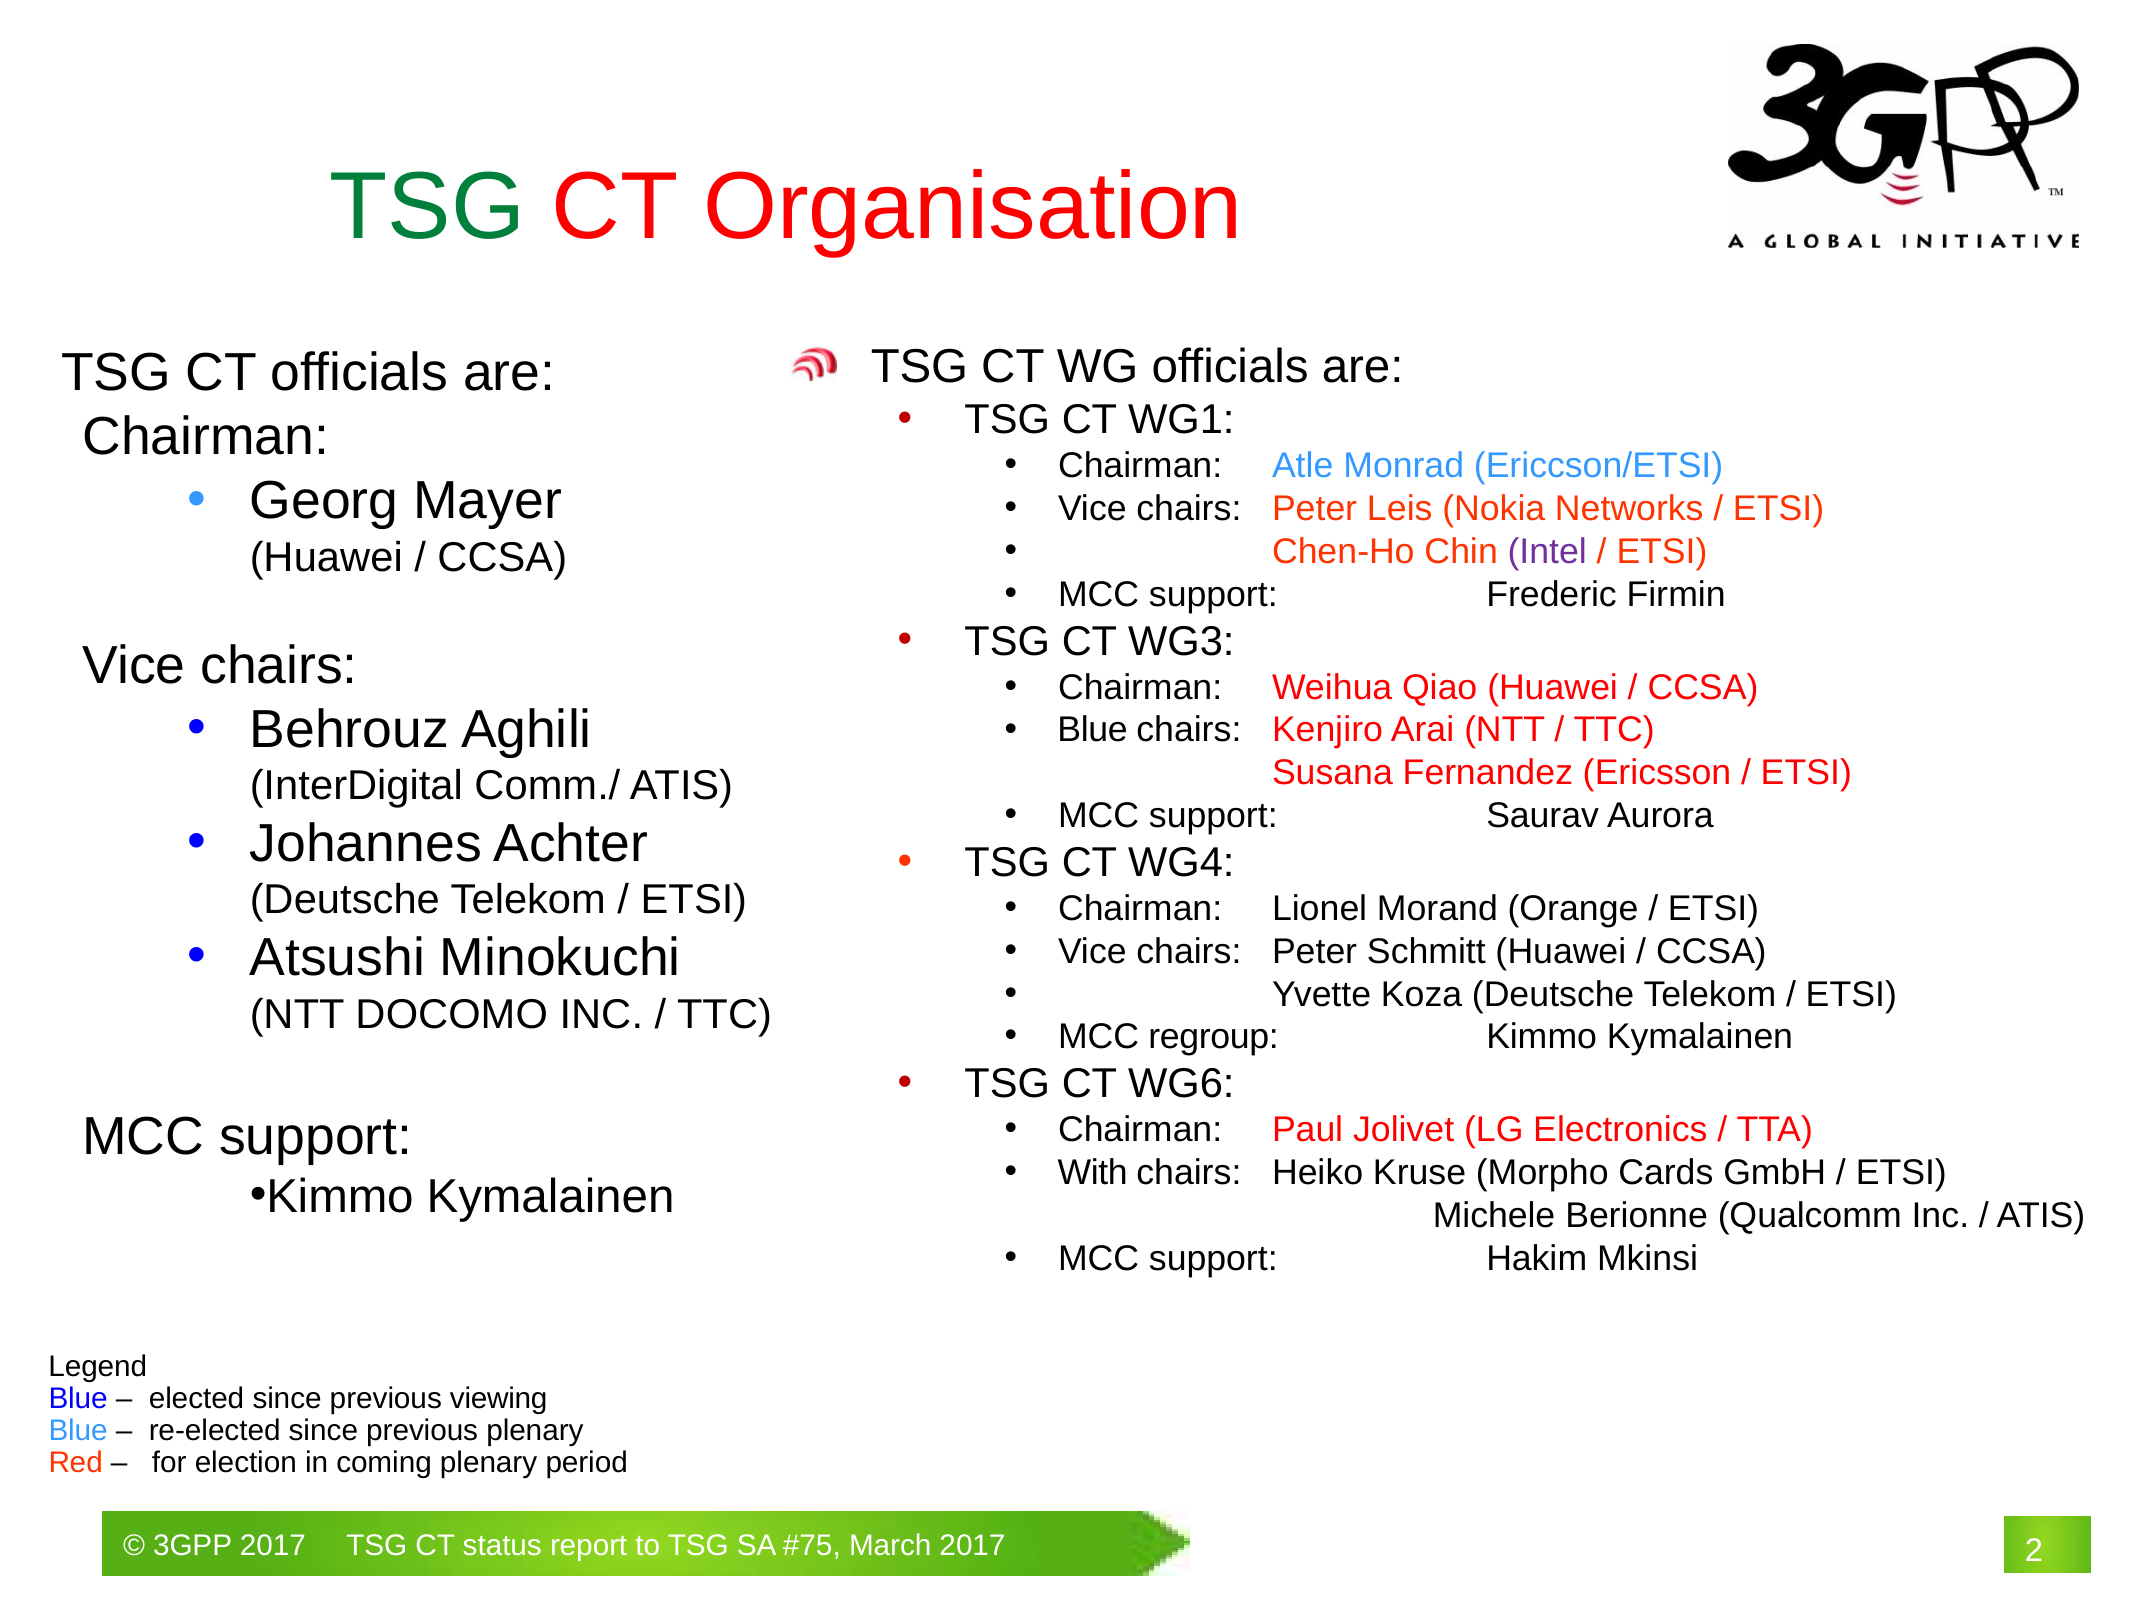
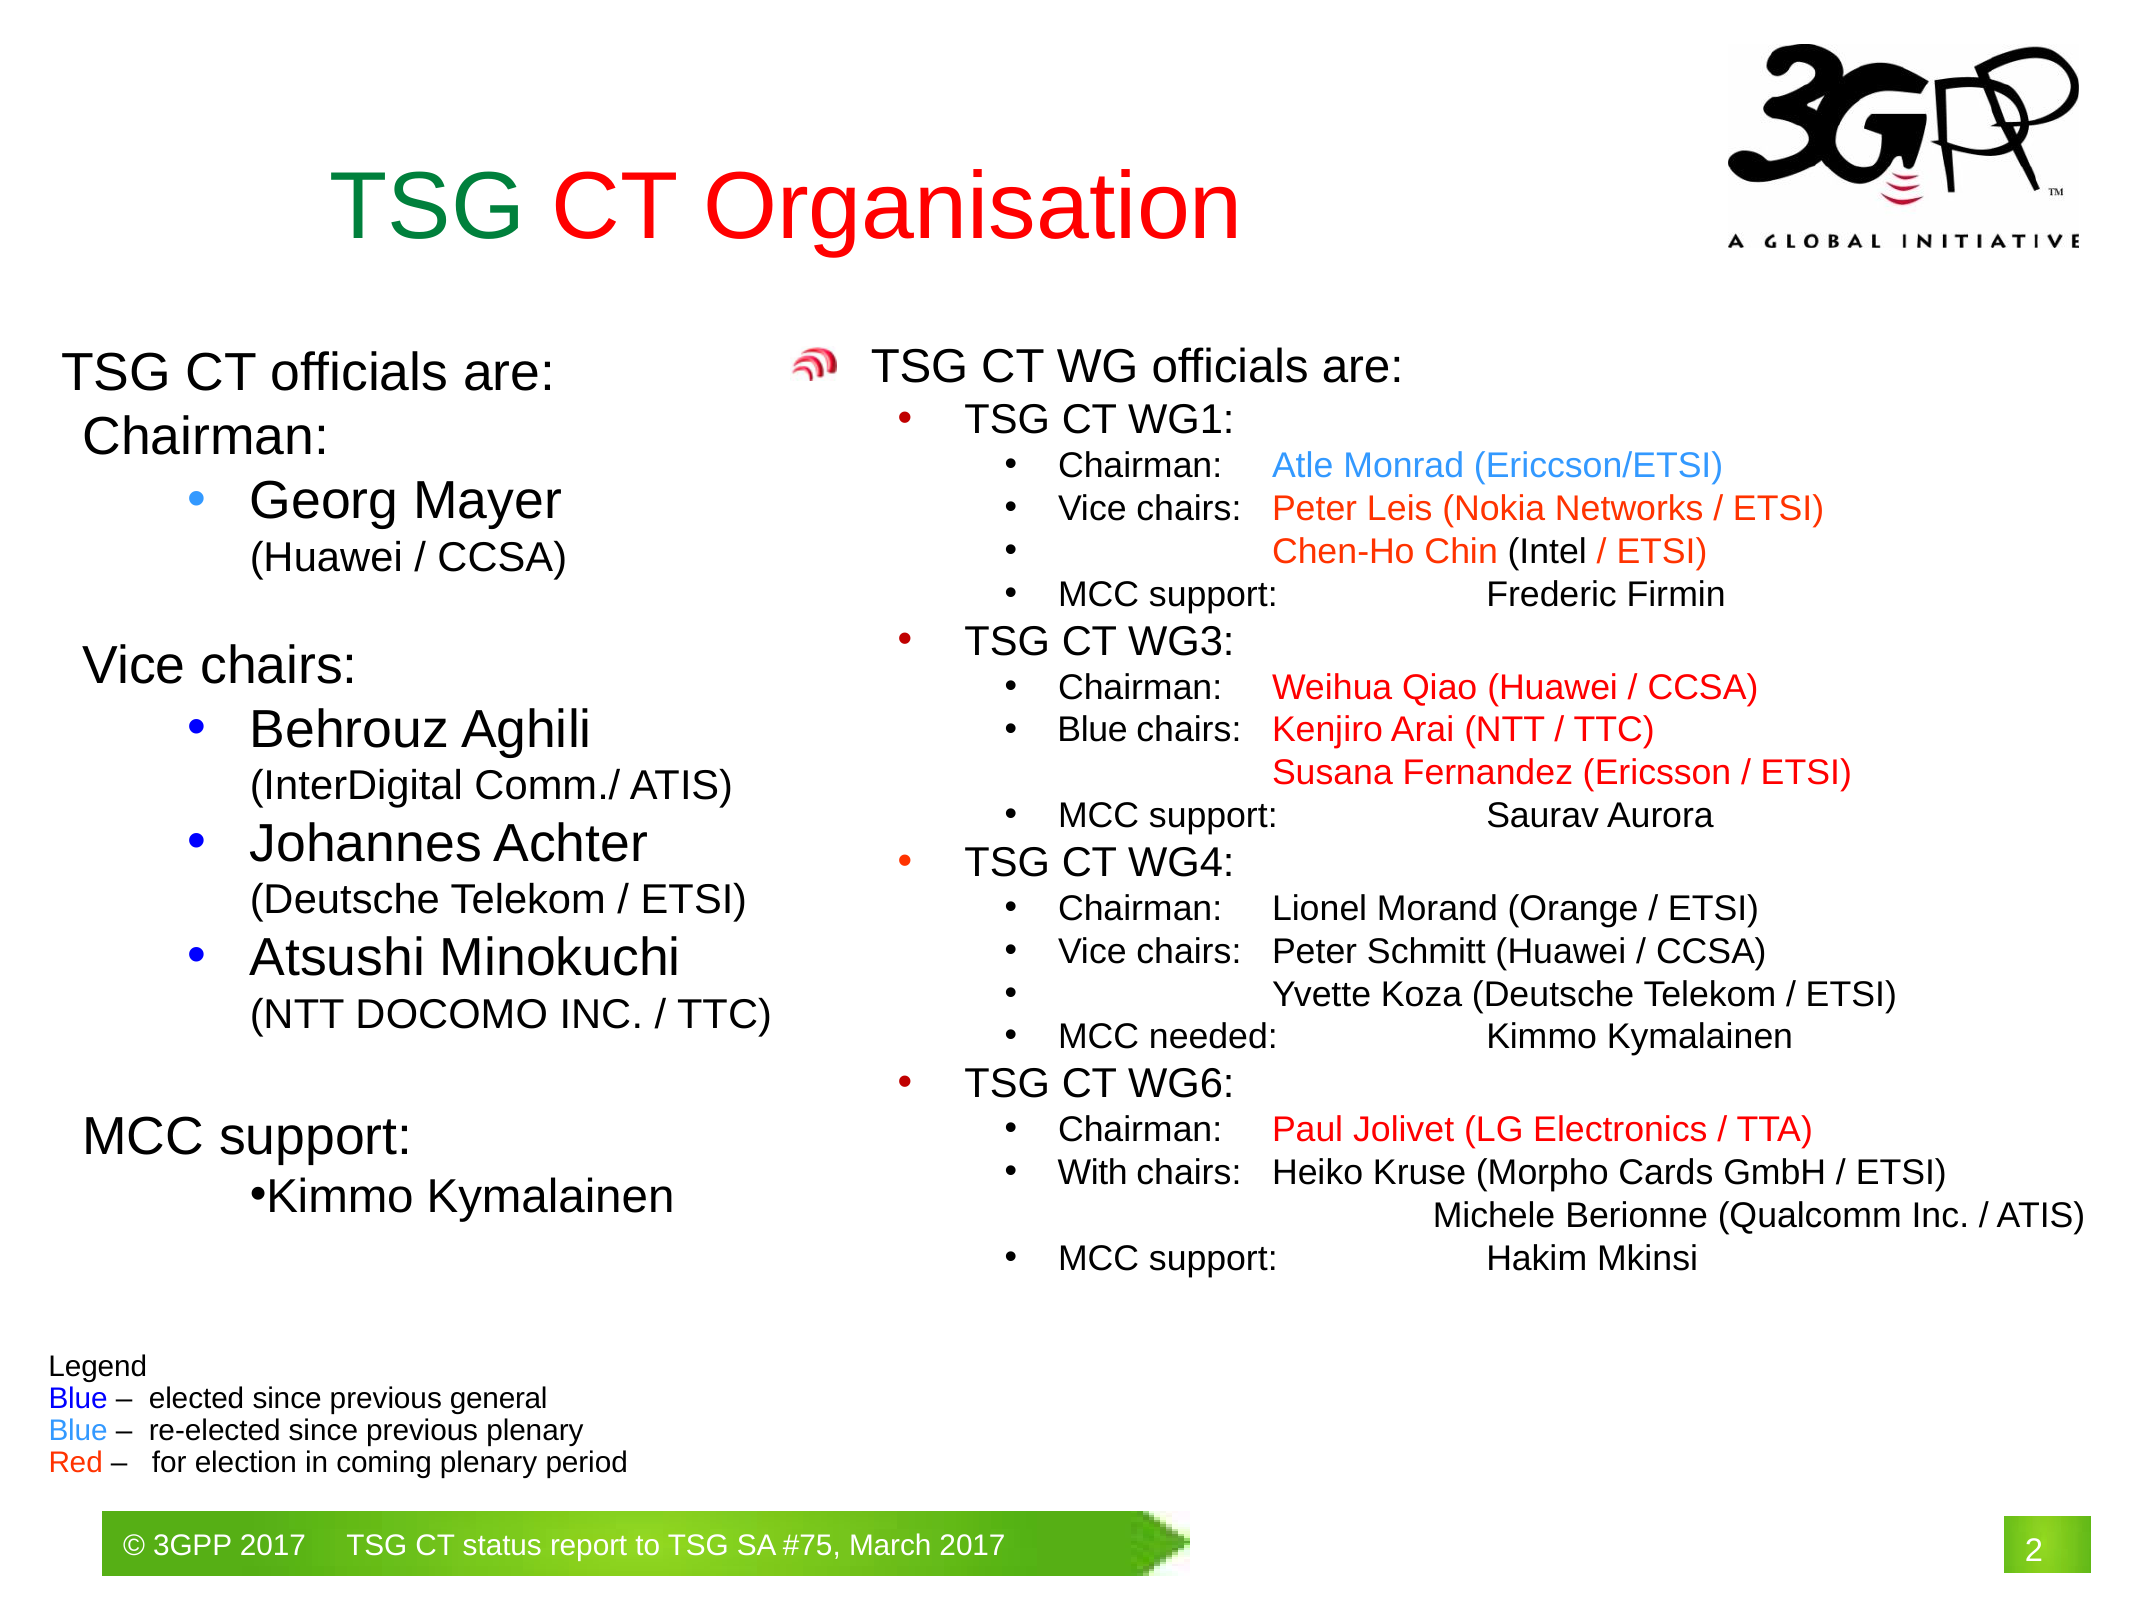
Intel colour: purple -> black
regroup: regroup -> needed
viewing: viewing -> general
